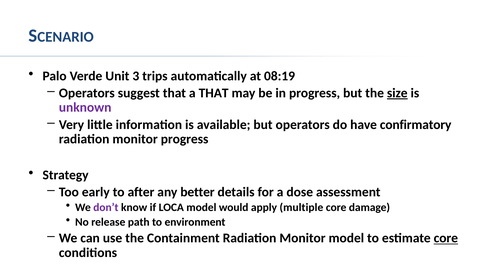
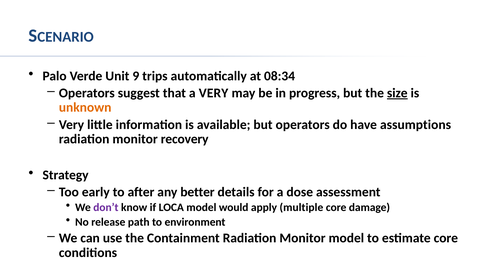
3: 3 -> 9
08:19: 08:19 -> 08:34
a THAT: THAT -> VERY
unknown colour: purple -> orange
confirmatory: confirmatory -> assumptions
monitor progress: progress -> recovery
core at (446, 239) underline: present -> none
